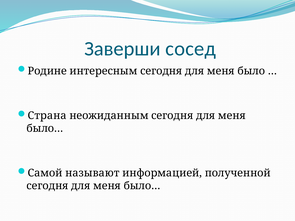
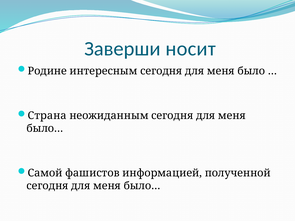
сосед: сосед -> носит
называют: называют -> фашистов
